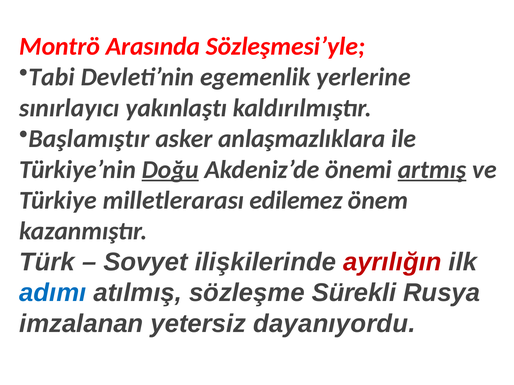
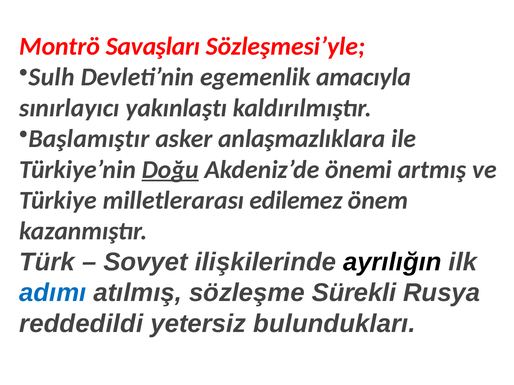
Arasında: Arasında -> Savaşları
Tabi: Tabi -> Sulh
yerlerine: yerlerine -> amacıyla
artmış underline: present -> none
ayrılığın colour: red -> black
imzalanan: imzalanan -> reddedildi
dayanıyordu: dayanıyordu -> bulundukları
